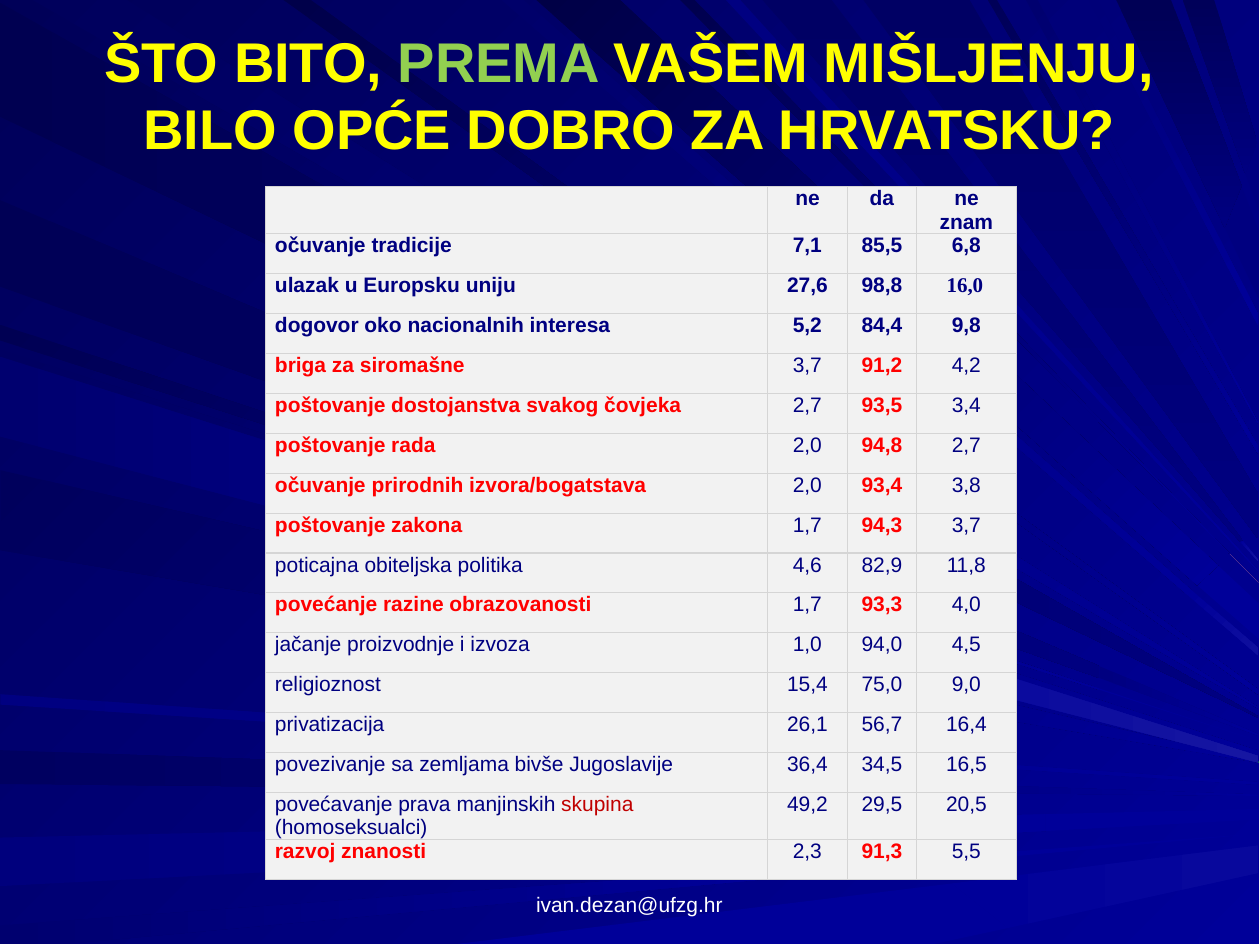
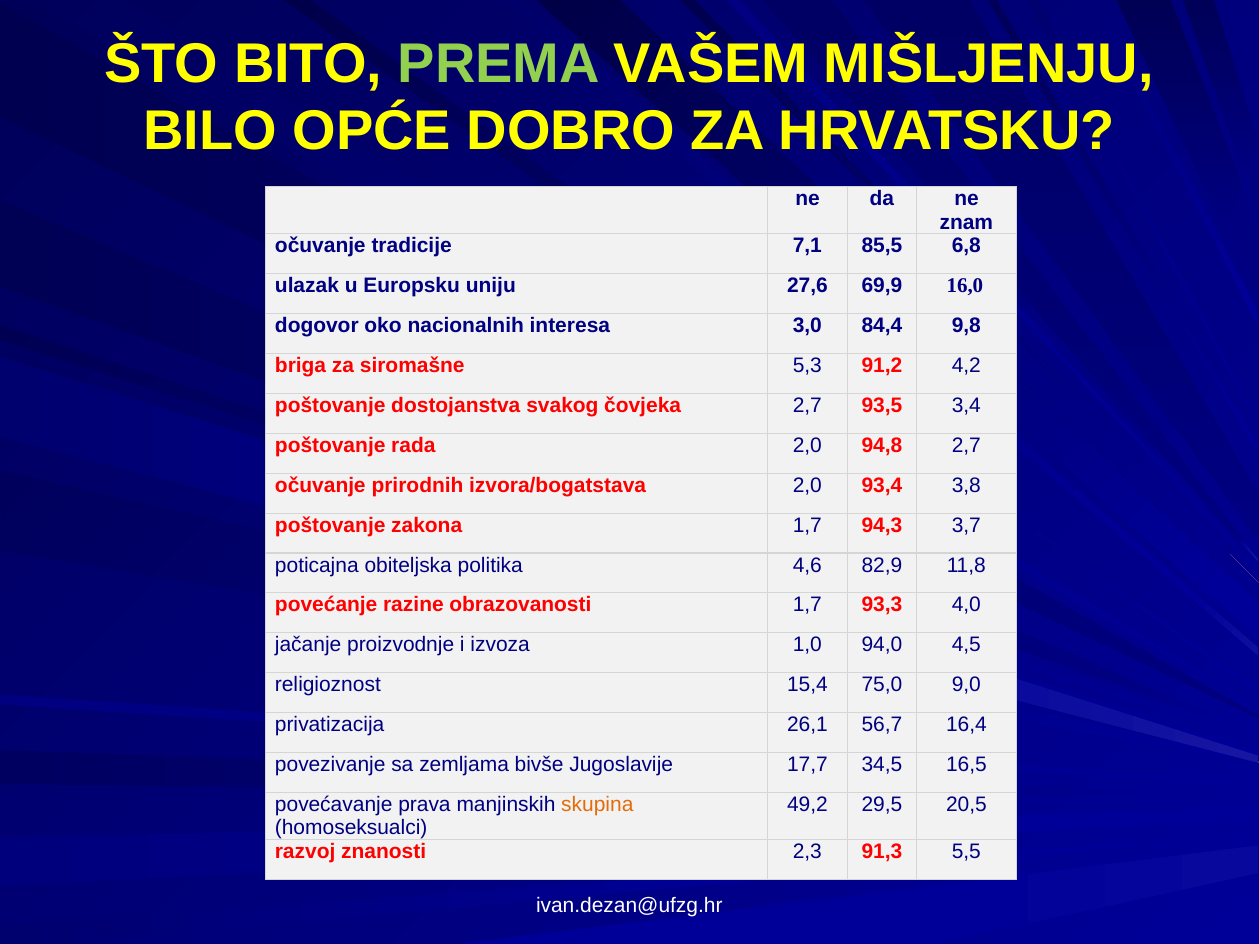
98,8: 98,8 -> 69,9
5,2: 5,2 -> 3,0
siromašne 3,7: 3,7 -> 5,3
36,4: 36,4 -> 17,7
skupina colour: red -> orange
